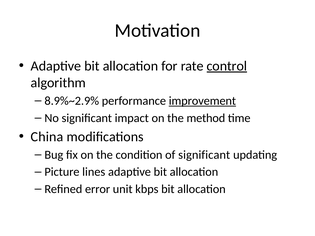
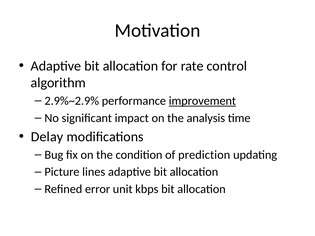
control underline: present -> none
8.9%~2.9%: 8.9%~2.9% -> 2.9%~2.9%
method: method -> analysis
China: China -> Delay
of significant: significant -> prediction
